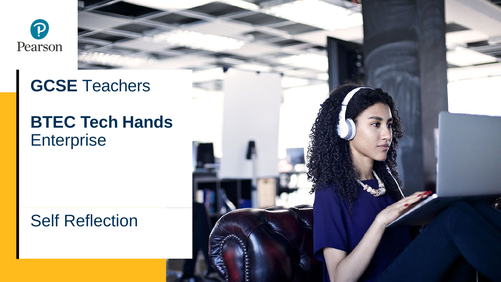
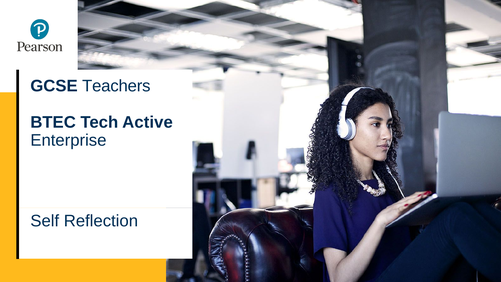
Hands: Hands -> Active
